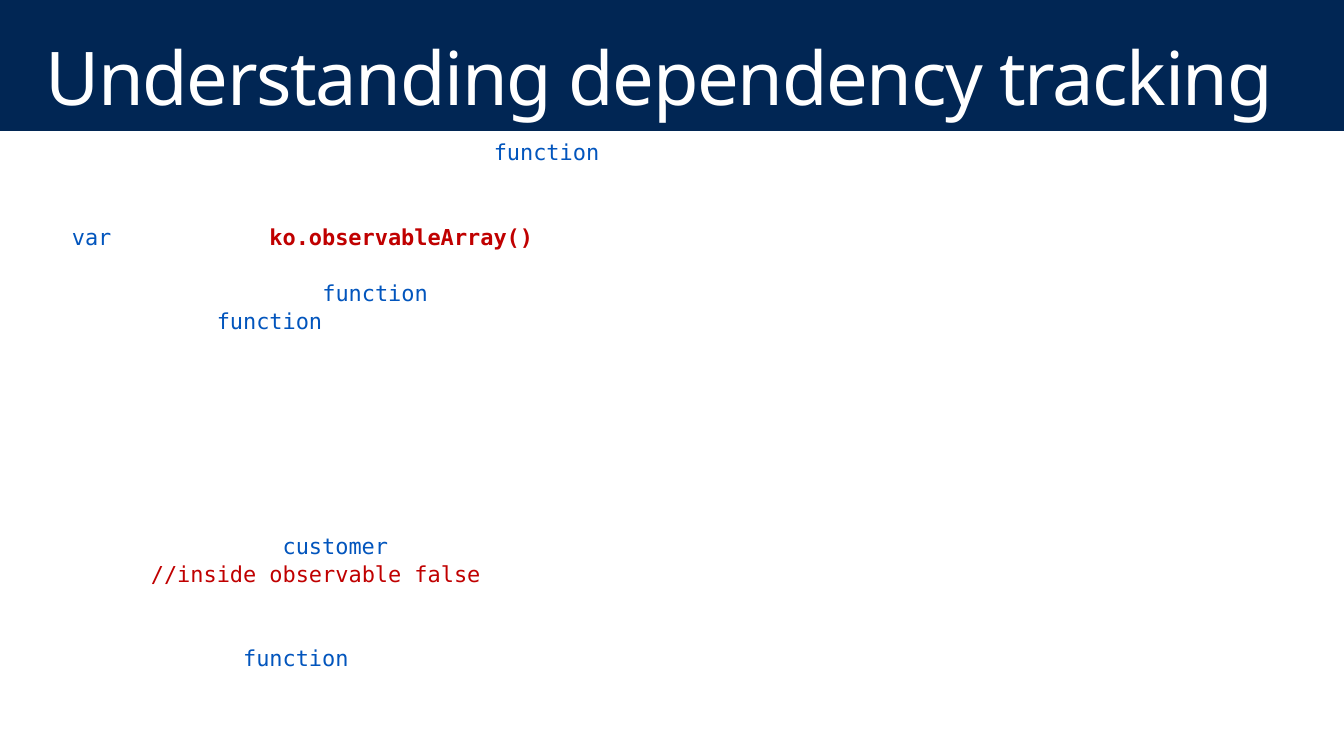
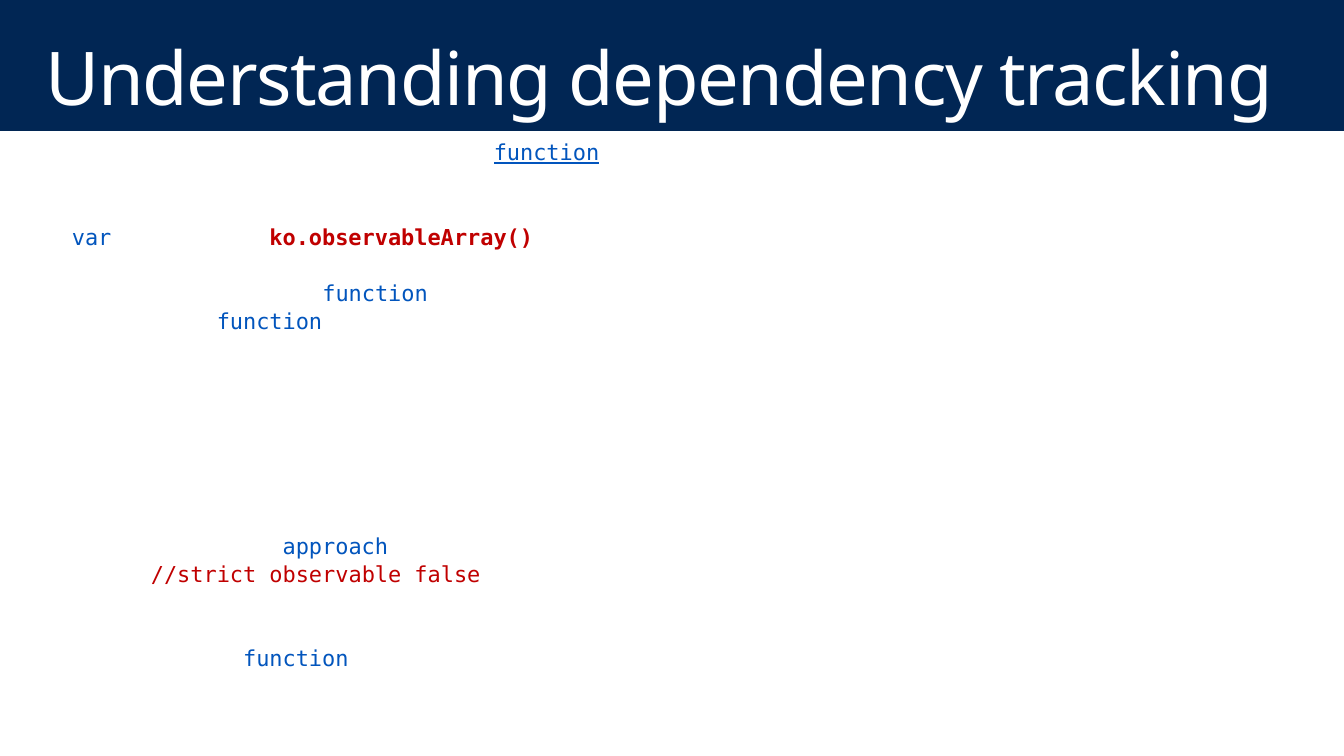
function at (547, 154) underline: none -> present
customer: customer -> approach
//inside: //inside -> //strict
